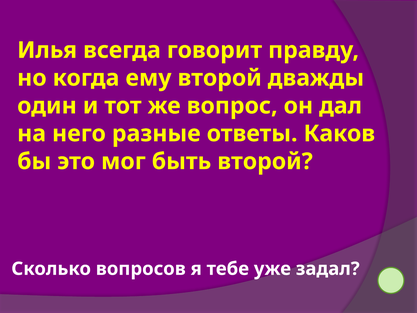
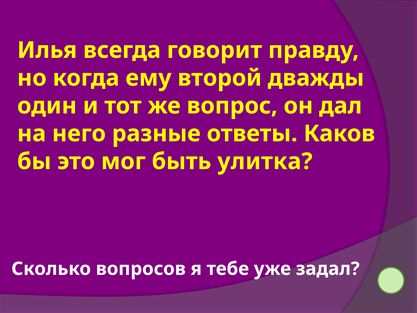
быть второй: второй -> улитка
